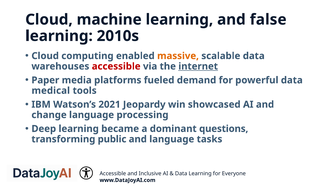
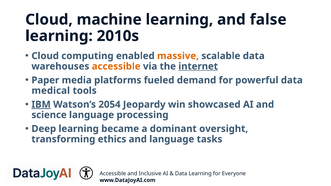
accessible at (116, 66) colour: red -> orange
IBM underline: none -> present
2021: 2021 -> 2054
change: change -> science
questions: questions -> oversight
public: public -> ethics
